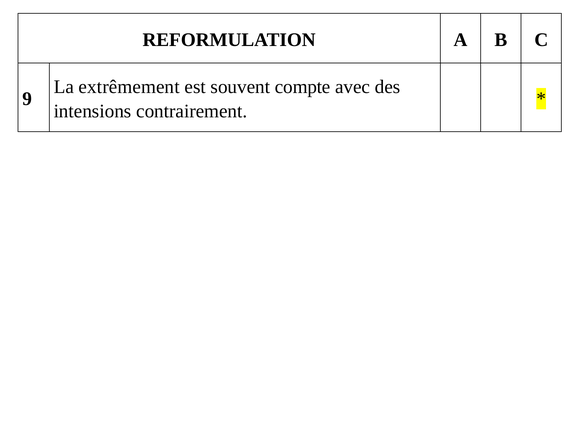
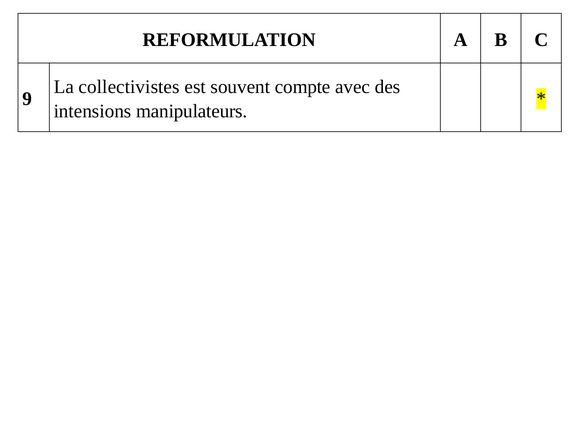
extrêmement: extrêmement -> collectivistes
contrairement: contrairement -> manipulateurs
